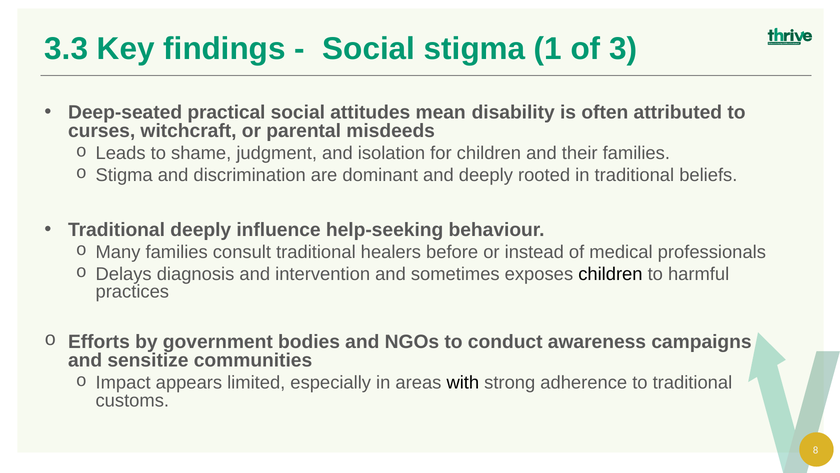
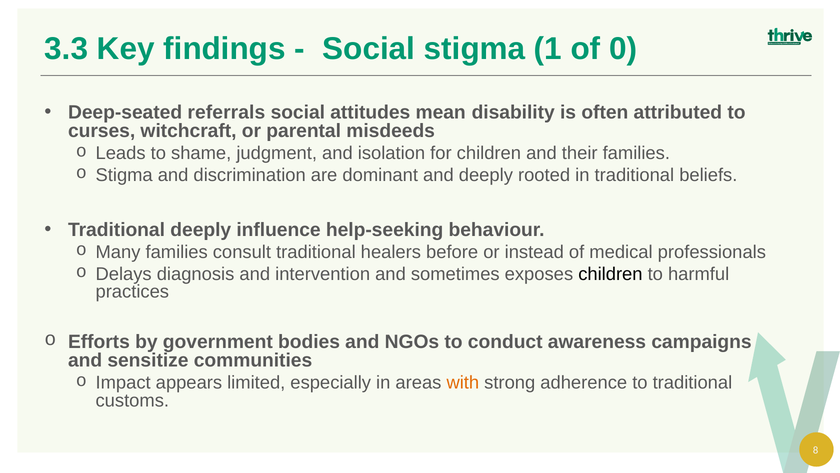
3: 3 -> 0
practical: practical -> referrals
with colour: black -> orange
